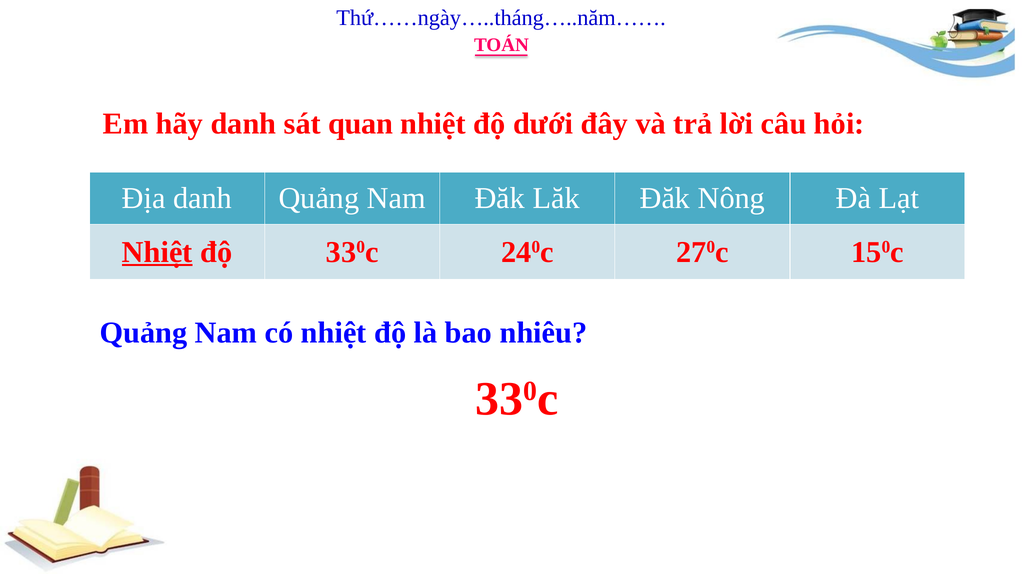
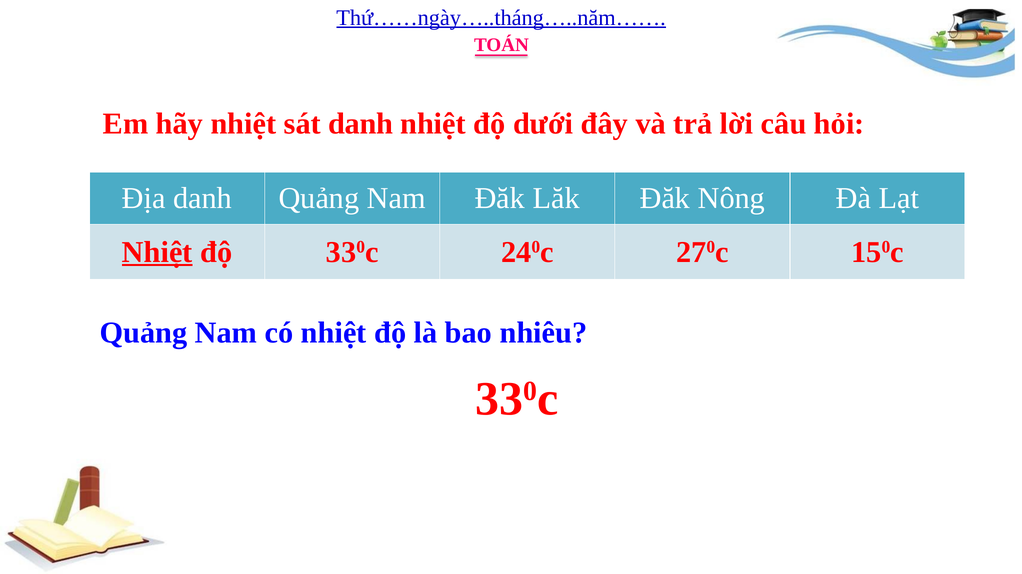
Thứ……ngày…..tháng…..năm…… underline: none -> present
hãy danh: danh -> nhiệt
sát quan: quan -> danh
